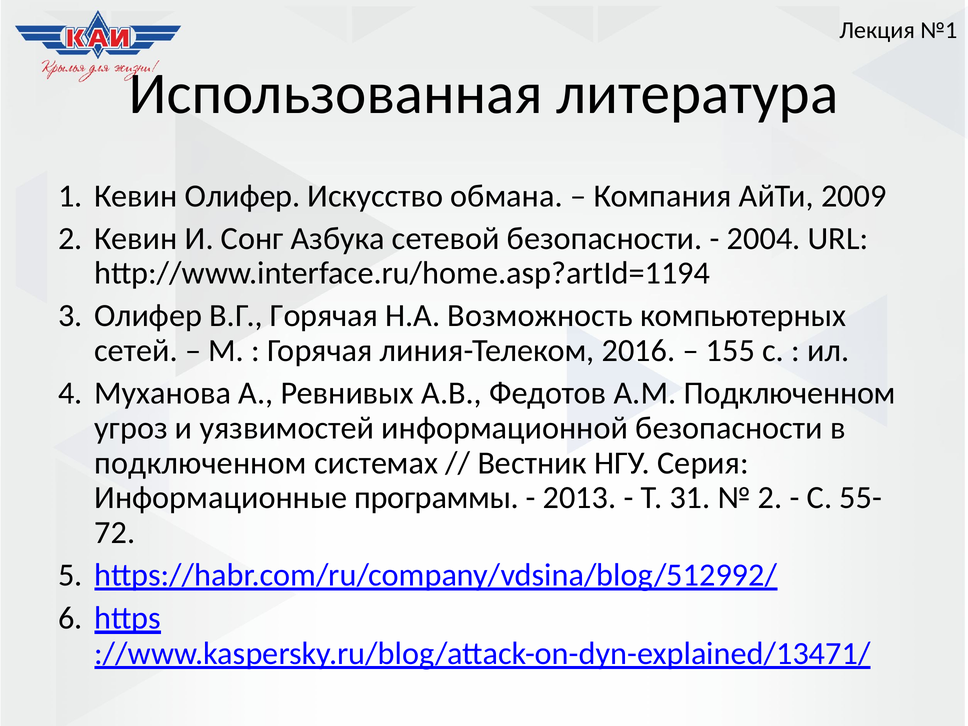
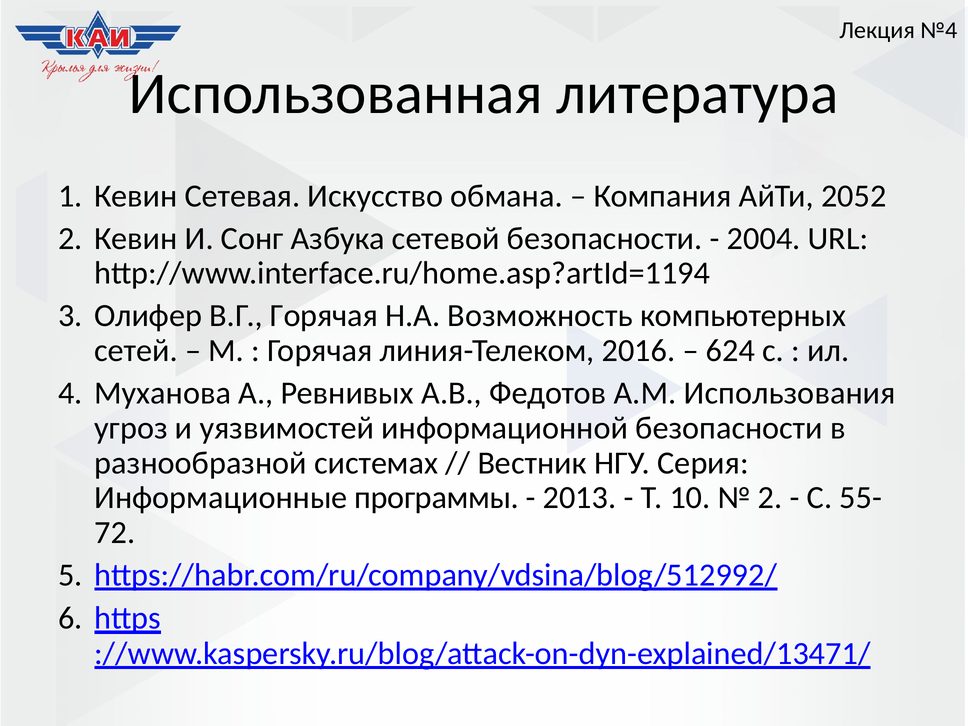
№1: №1 -> №4
Кевин Олифер: Олифер -> Сетевая
2009: 2009 -> 2052
155: 155 -> 624
А.М Подключенном: Подключенном -> Использования
подключенном at (201, 463): подключенном -> разнообразной
31: 31 -> 10
